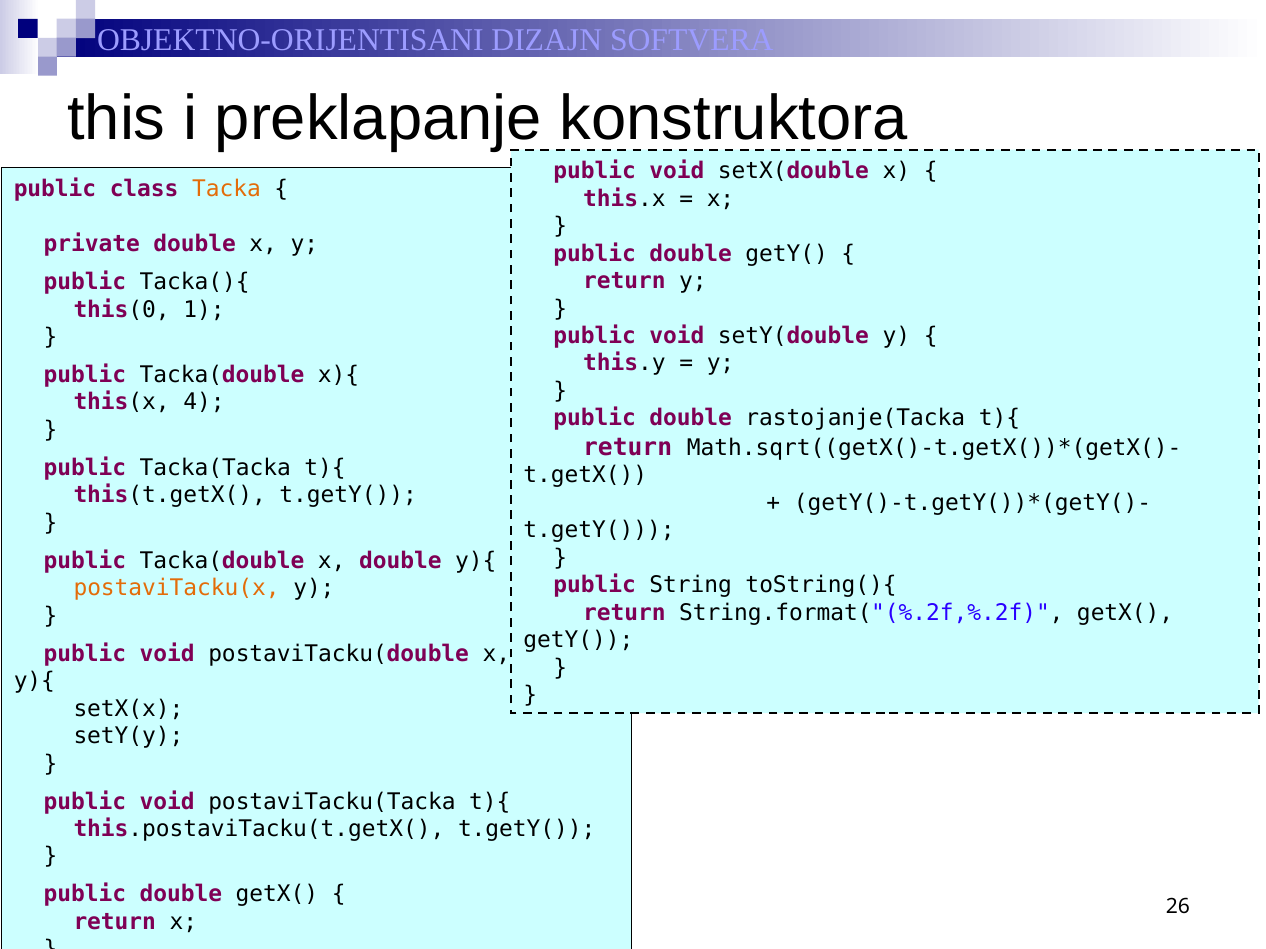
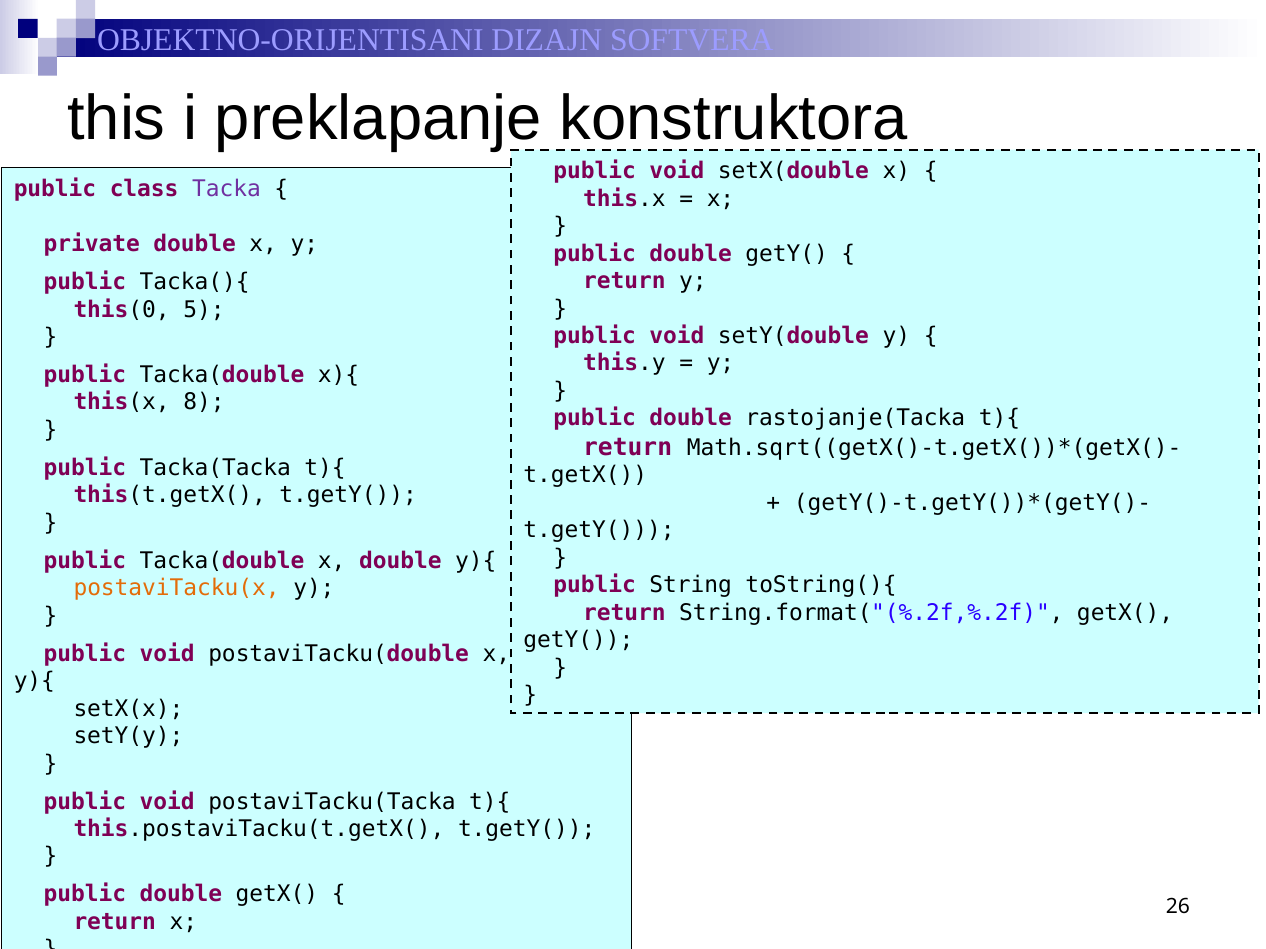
Tacka colour: orange -> purple
1: 1 -> 5
4: 4 -> 8
